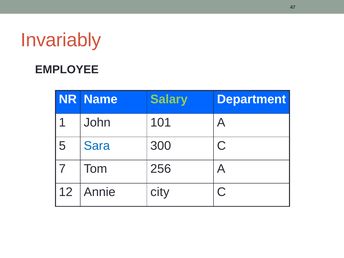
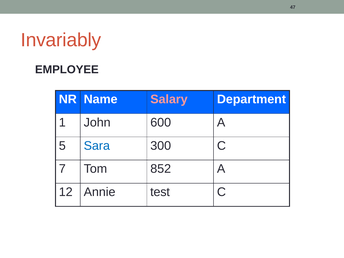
Salary colour: light green -> pink
101: 101 -> 600
256: 256 -> 852
city: city -> test
